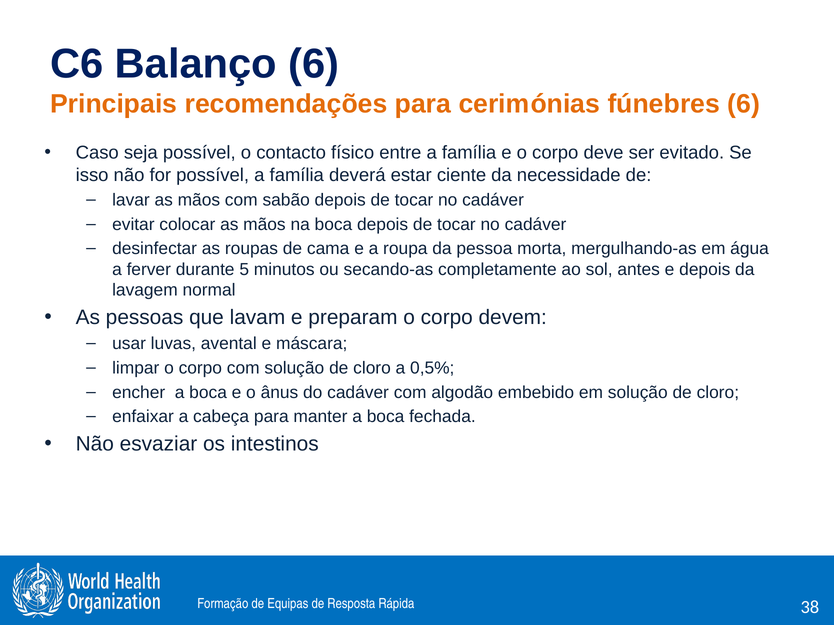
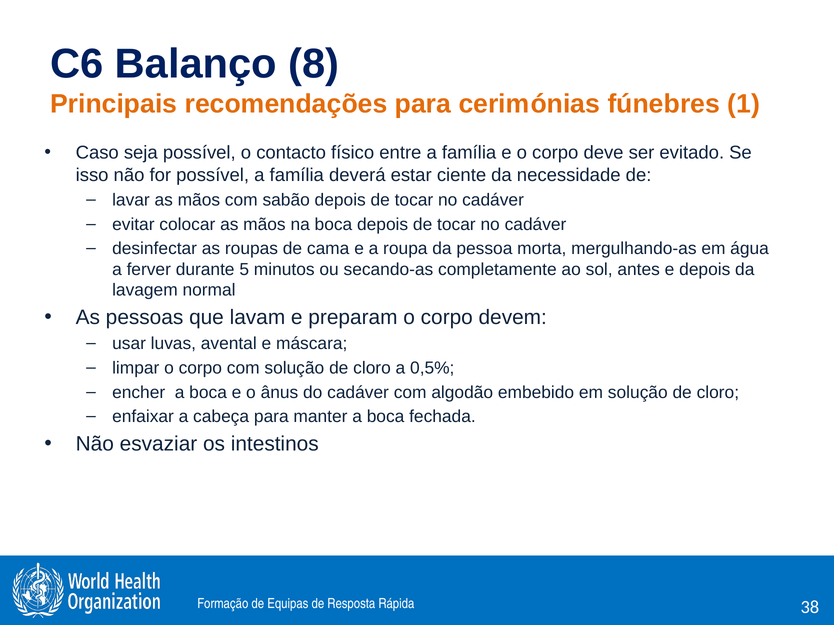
Balanço 6: 6 -> 8
fúnebres 6: 6 -> 1
